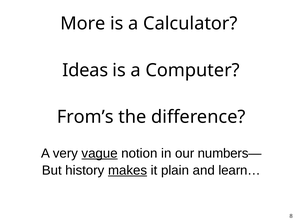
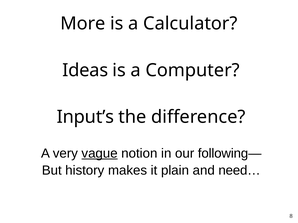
From’s: From’s -> Input’s
numbers—: numbers— -> following—
makes underline: present -> none
learn…: learn… -> need…
